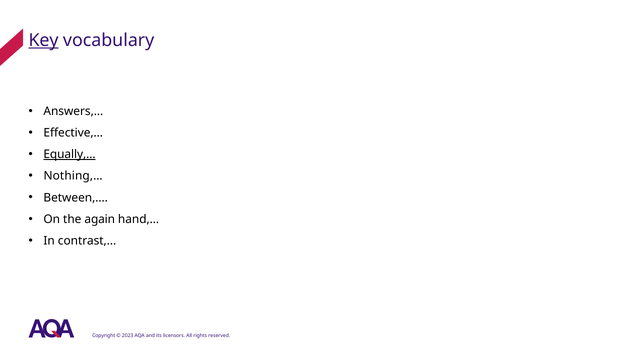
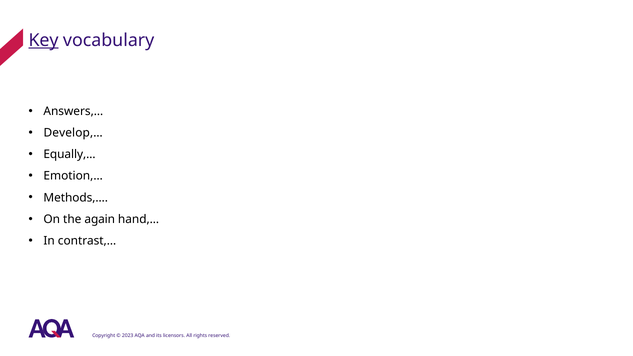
Effective,…: Effective,… -> Develop,…
Equally,… underline: present -> none
Nothing,…: Nothing,… -> Emotion,…
Between,…: Between,… -> Methods,…
